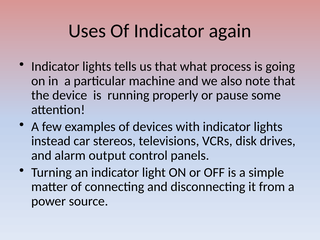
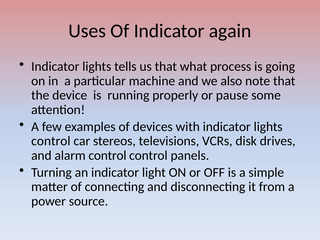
instead at (51, 141): instead -> control
alarm output: output -> control
